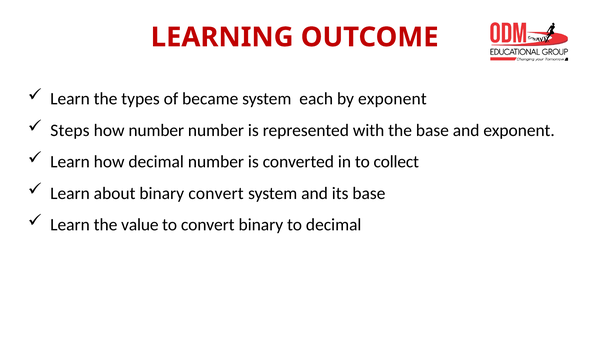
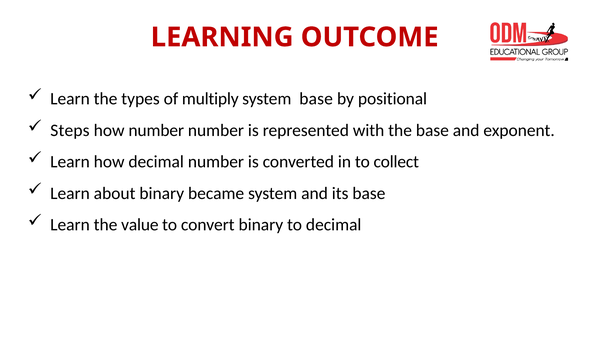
became: became -> multiply
system each: each -> base
by exponent: exponent -> positional
binary convert: convert -> became
